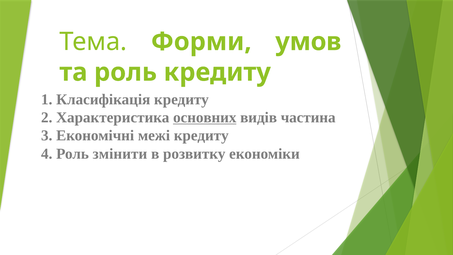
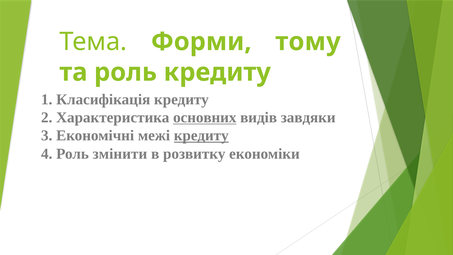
умов: умов -> тому
частина: частина -> завдяки
кредиту at (201, 136) underline: none -> present
